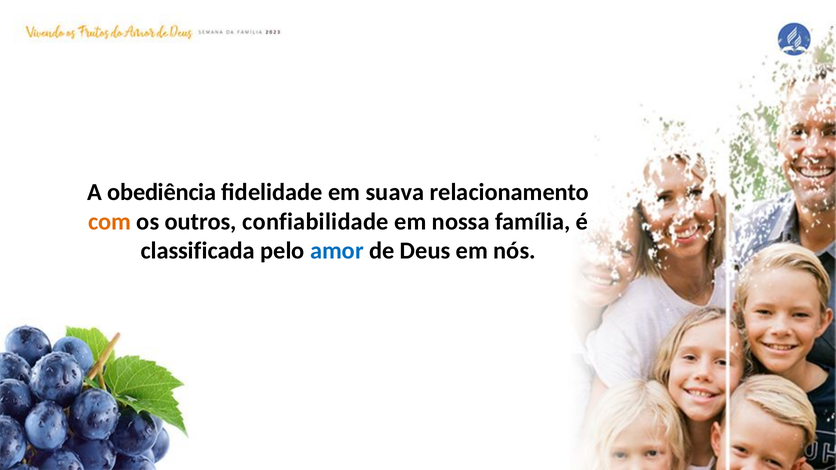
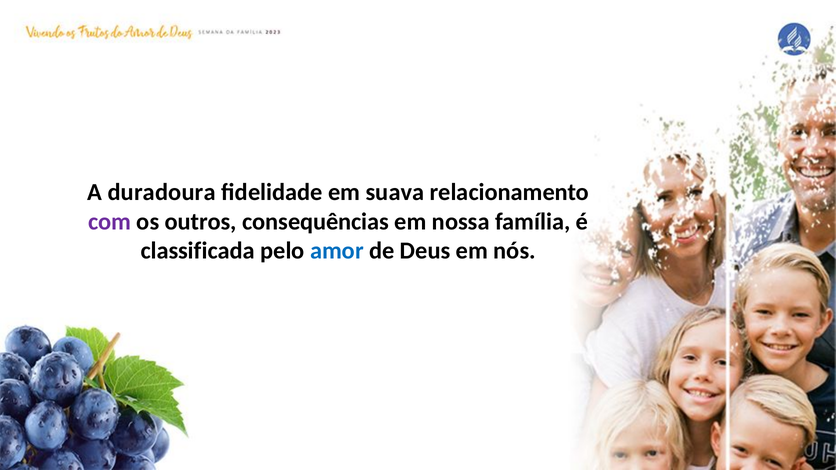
obediência: obediência -> duradoura
com colour: orange -> purple
confiabilidade: confiabilidade -> consequências
